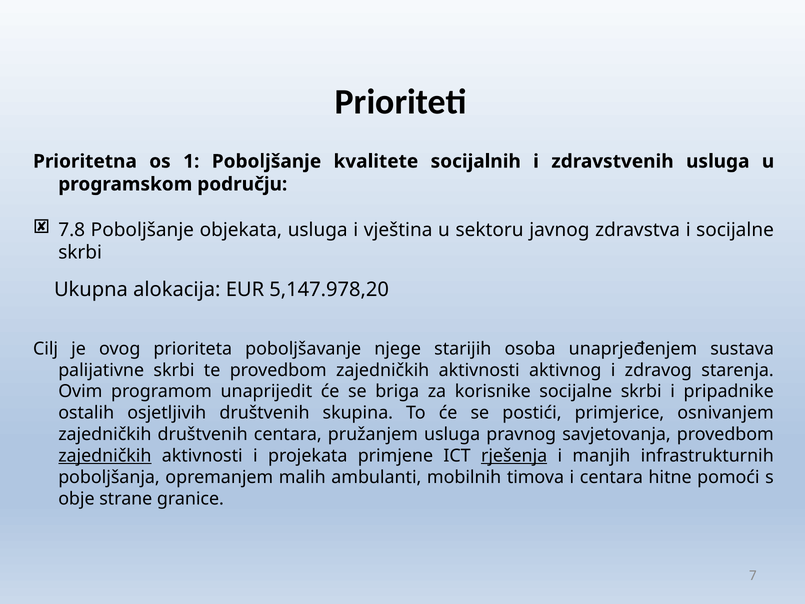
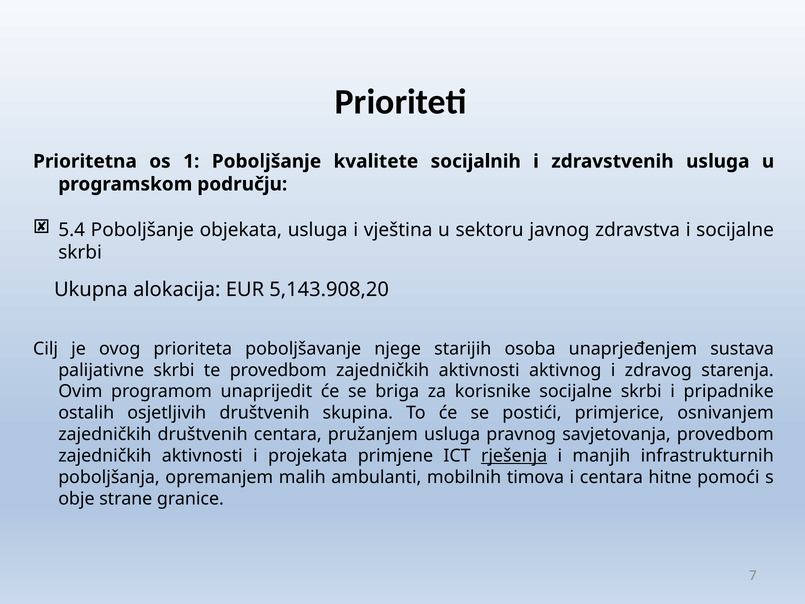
7.8: 7.8 -> 5.4
5,147.978,20: 5,147.978,20 -> 5,143.908,20
zajedničkih at (105, 456) underline: present -> none
